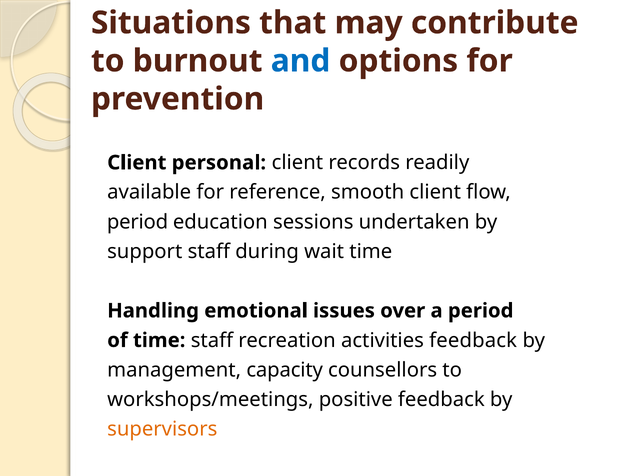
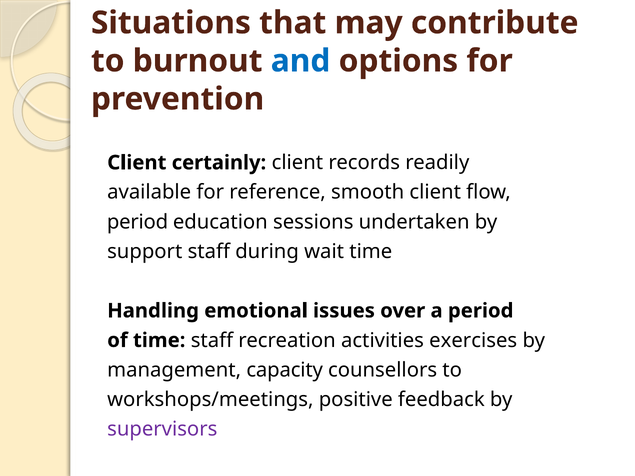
personal: personal -> certainly
activities feedback: feedback -> exercises
supervisors colour: orange -> purple
